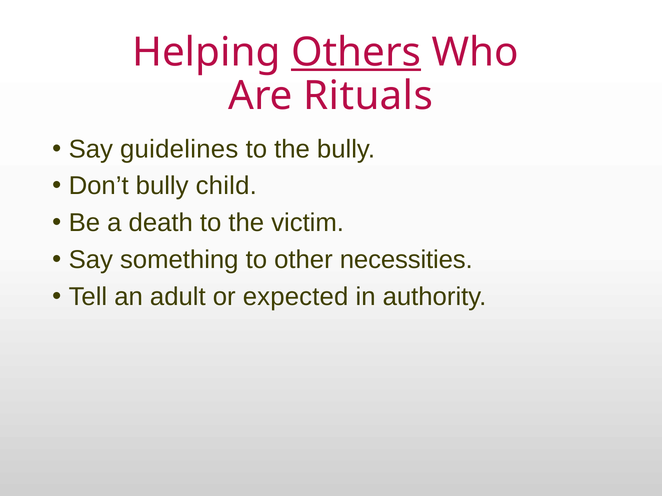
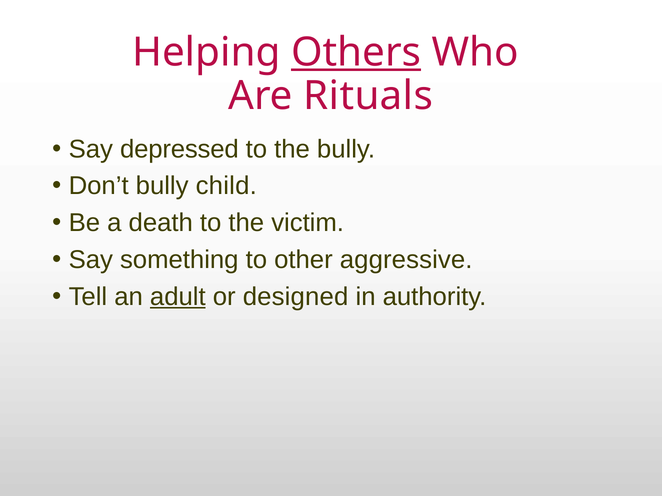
guidelines: guidelines -> depressed
necessities: necessities -> aggressive
adult underline: none -> present
expected: expected -> designed
